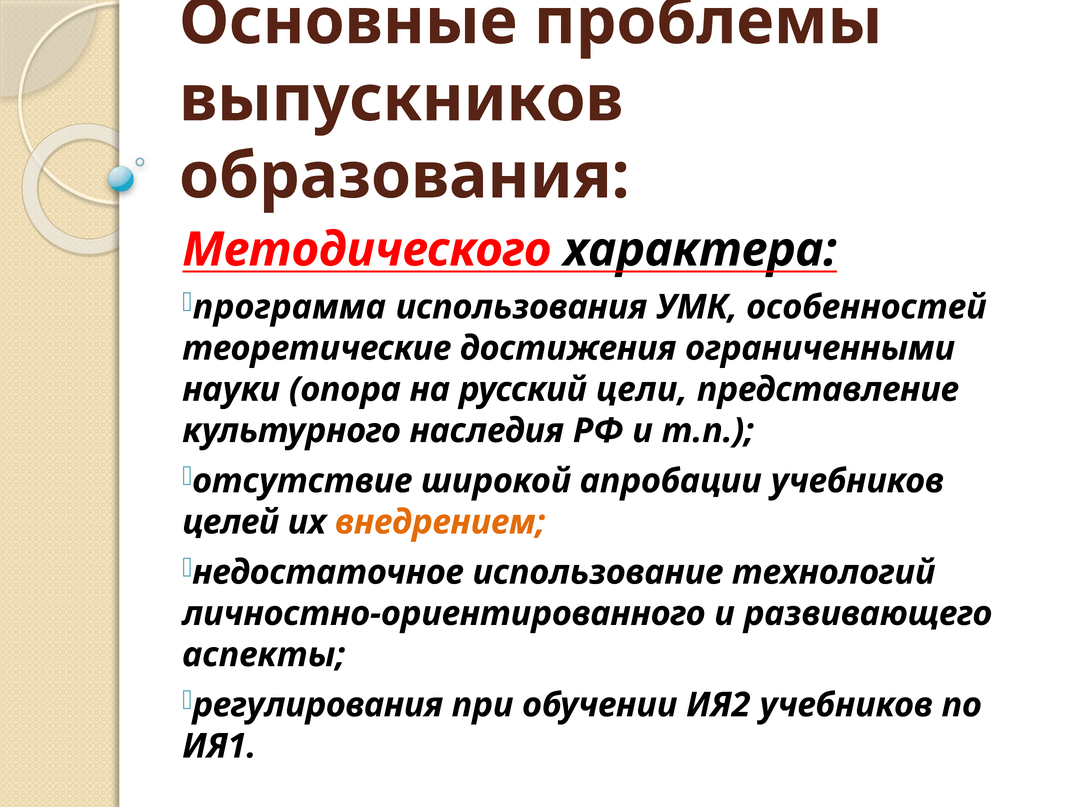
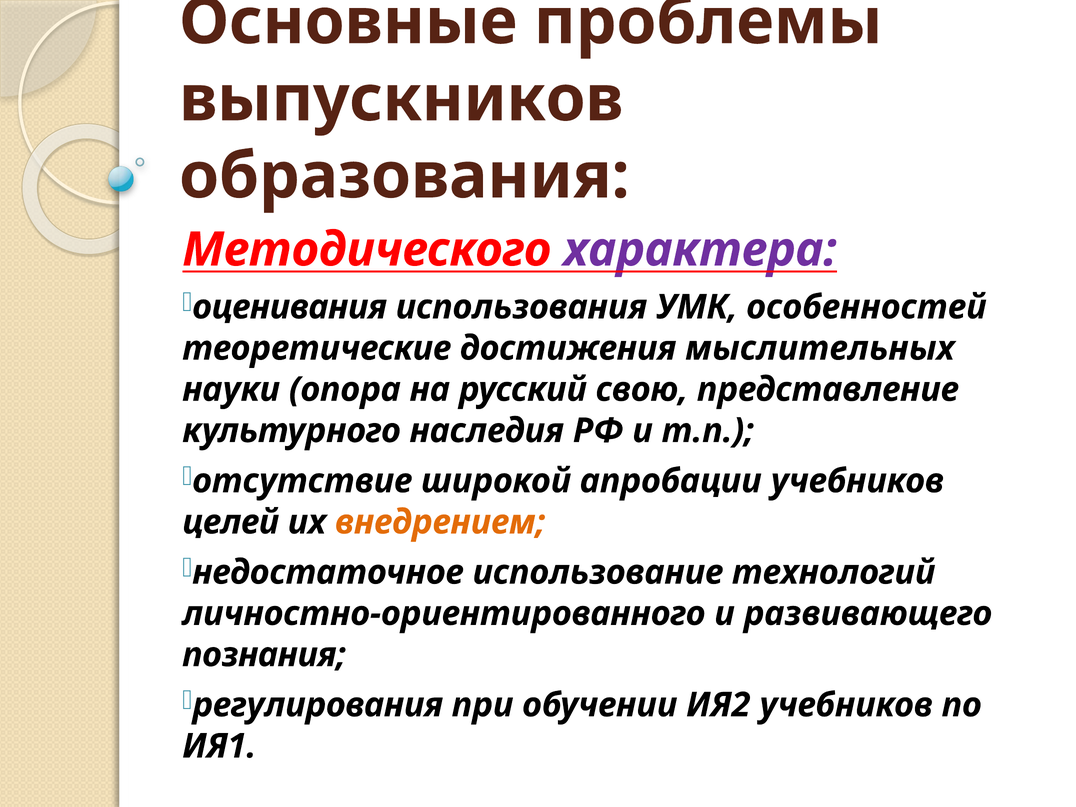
характера colour: black -> purple
программа: программа -> оценивания
ограниченными: ограниченными -> мыслительных
цели: цели -> свою
аспекты: аспекты -> познания
